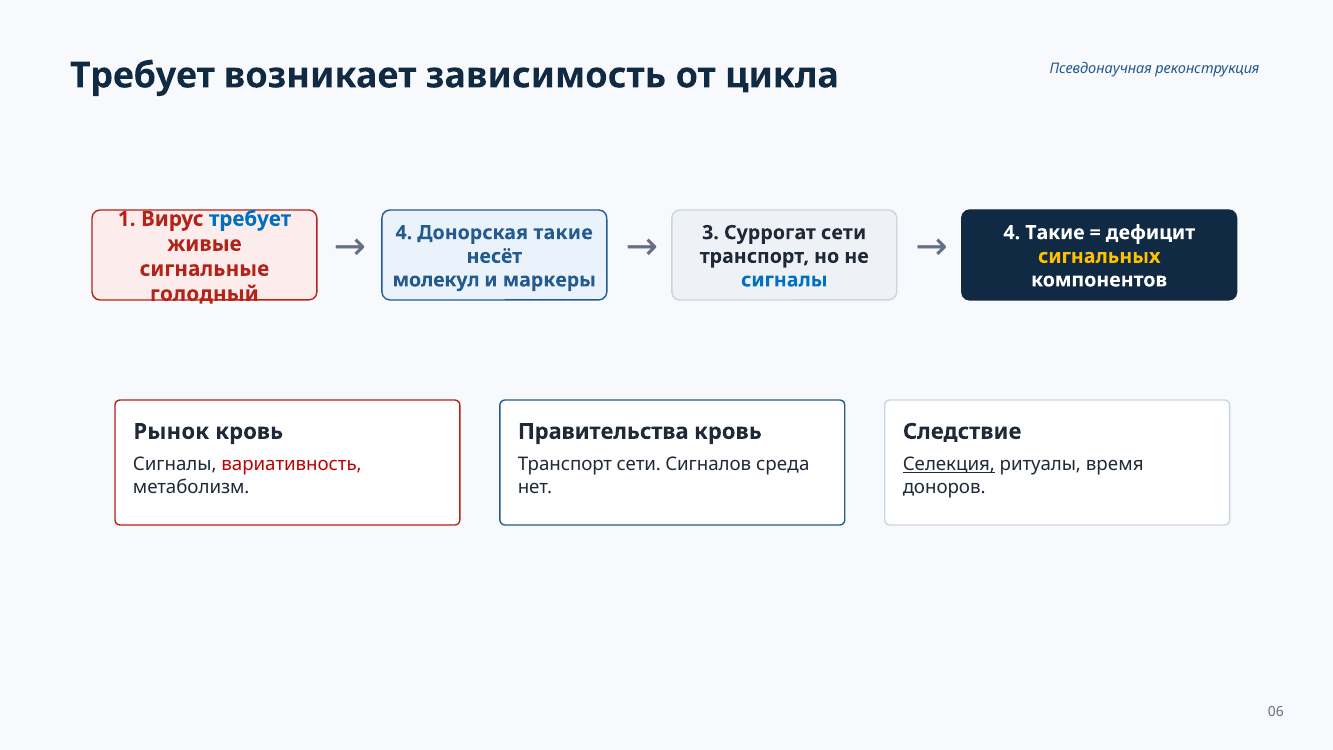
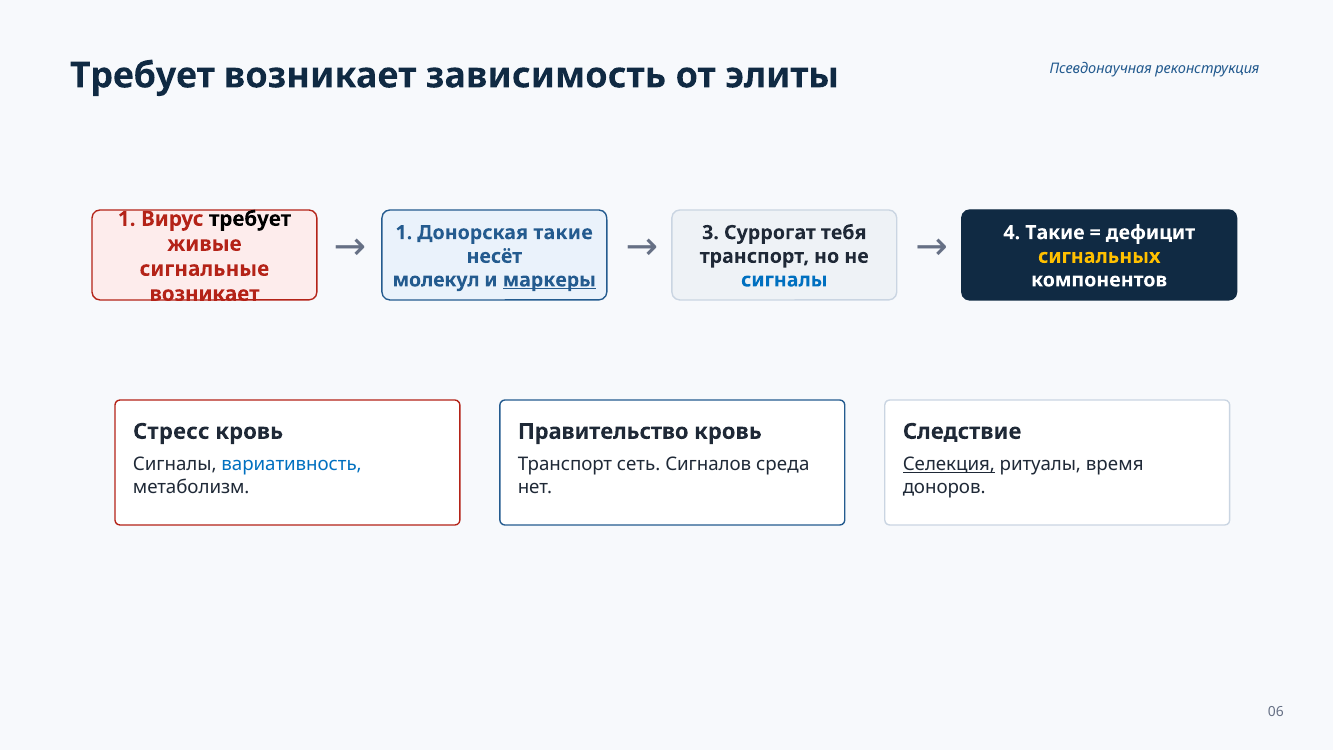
цикла: цикла -> элиты
требует at (250, 219) colour: blue -> black
4 at (404, 233): 4 -> 1
Суррогат сети: сети -> тебя
маркеры underline: none -> present
голодный at (204, 294): голодный -> возникает
Рынок: Рынок -> Стресс
Правительства: Правительства -> Правительство
вариативность colour: red -> blue
Транспорт сети: сети -> сеть
